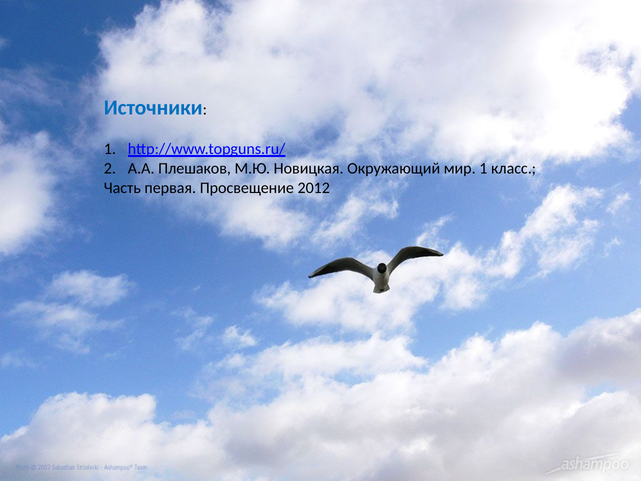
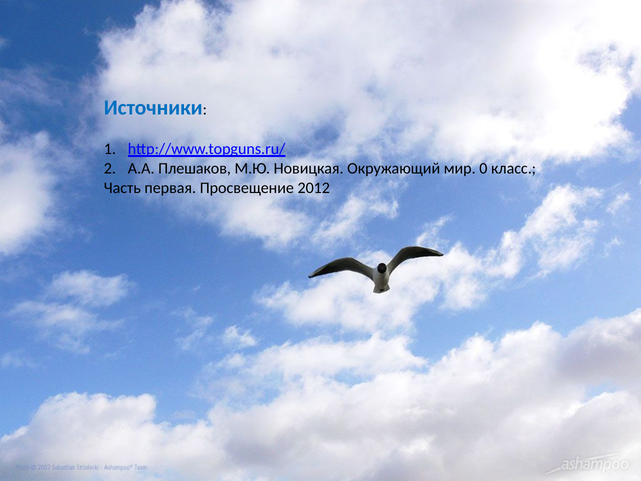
мир 1: 1 -> 0
